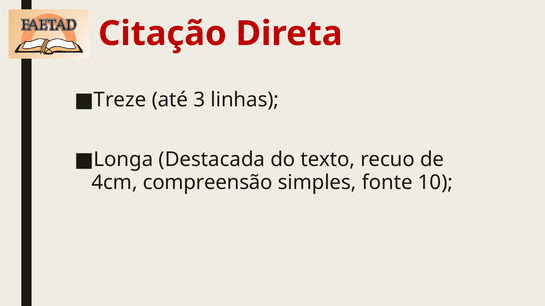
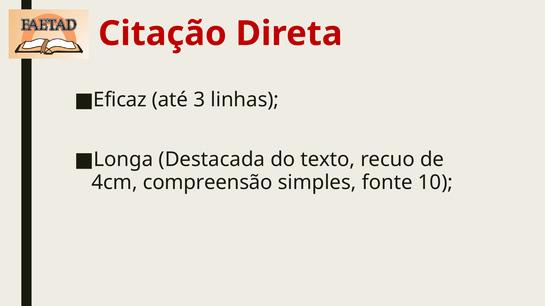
Treze: Treze -> Eficaz
